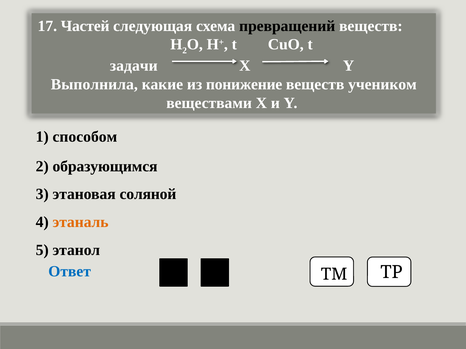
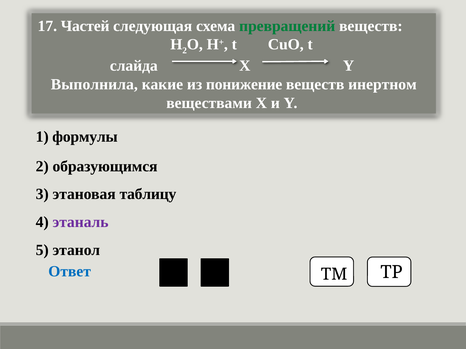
превращений colour: black -> green
задачи: задачи -> слайда
учеником: учеником -> инертном
способом: способом -> формулы
соляной: соляной -> таблицу
этаналь colour: orange -> purple
